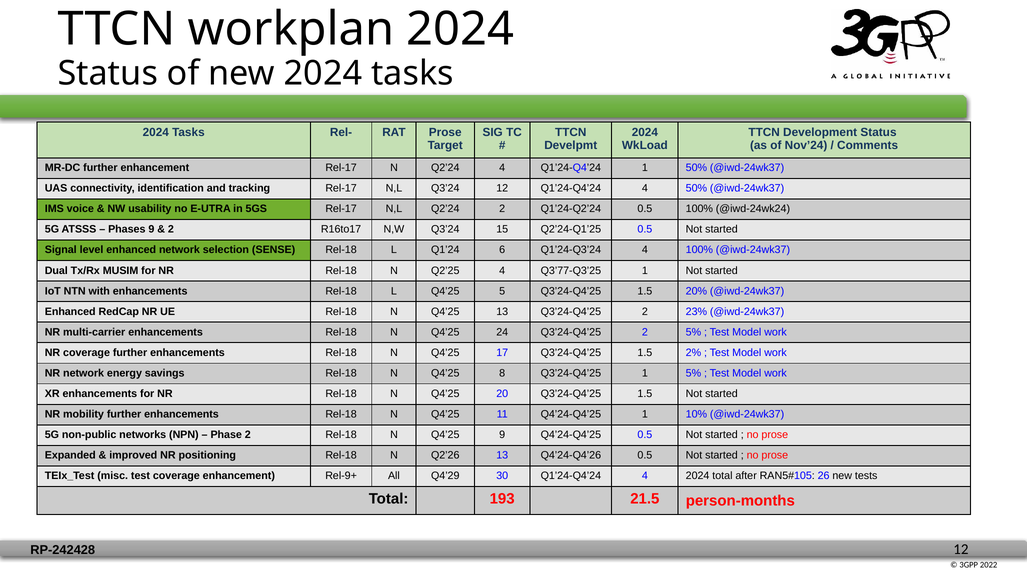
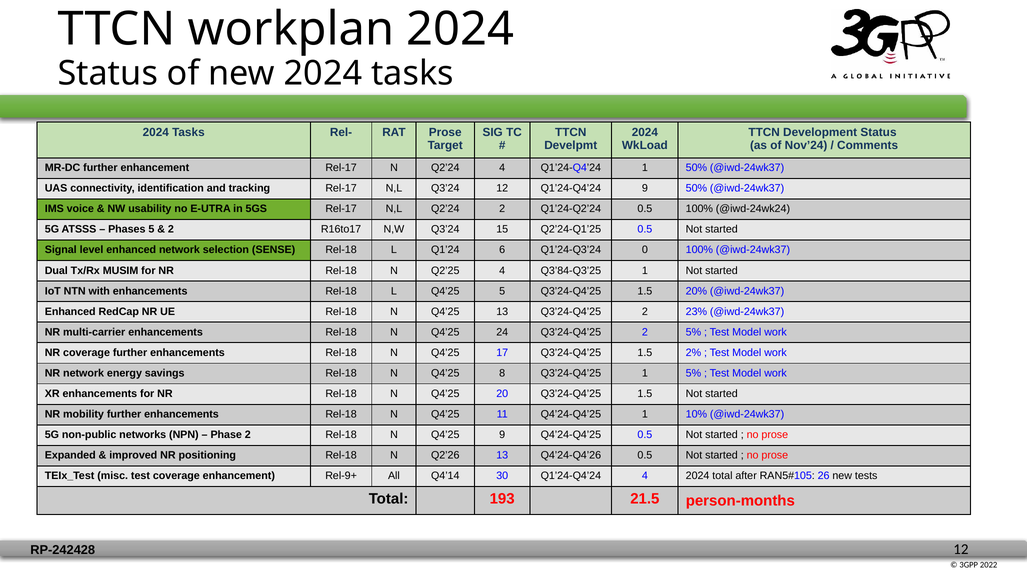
12 Q1’24-Q4’24 4: 4 -> 9
Phases 9: 9 -> 5
Q1’24-Q3’24 4: 4 -> 0
Q3’77-Q3’25: Q3’77-Q3’25 -> Q3’84-Q3’25
Q4’29: Q4’29 -> Q4’14
